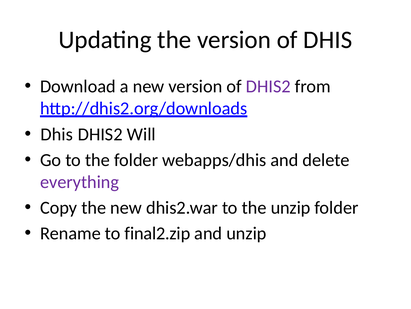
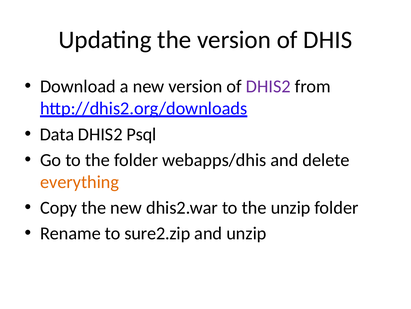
Dhis at (57, 134): Dhis -> Data
Will: Will -> Psql
everything colour: purple -> orange
final2.zip: final2.zip -> sure2.zip
